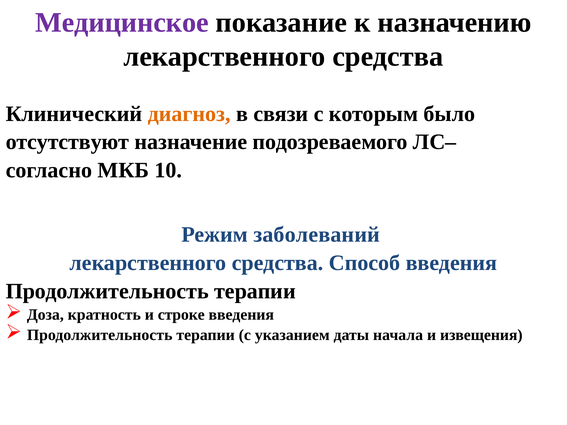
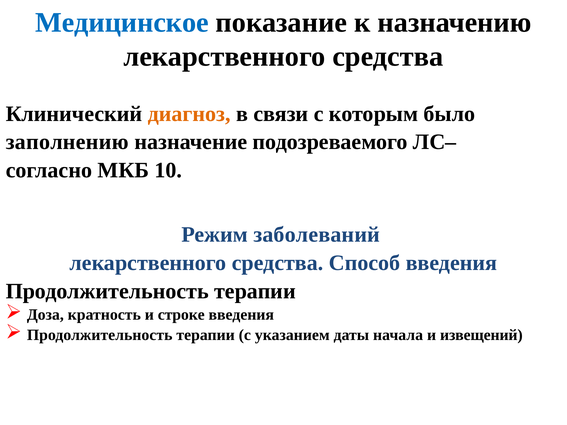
Медицинское colour: purple -> blue
отсутствуют: отсутствуют -> заполнению
извещения: извещения -> извещений
